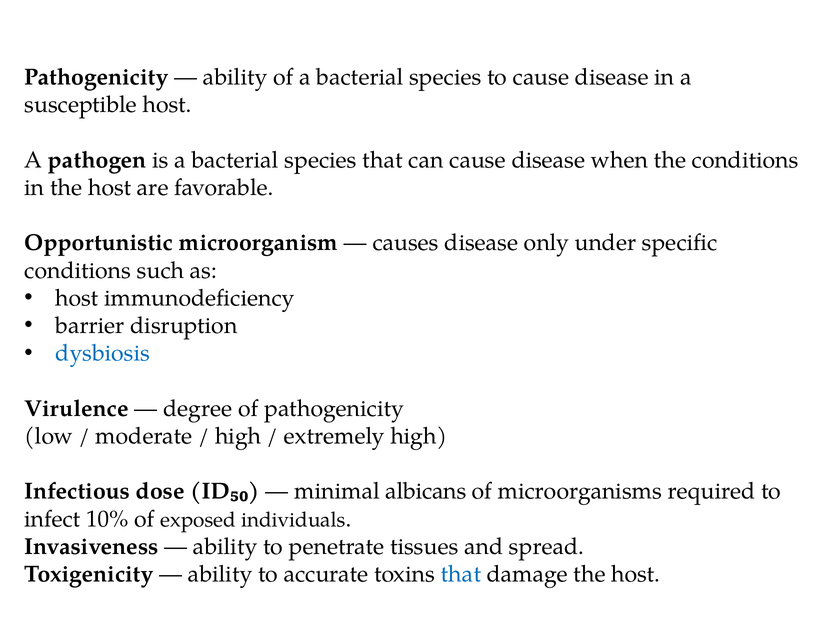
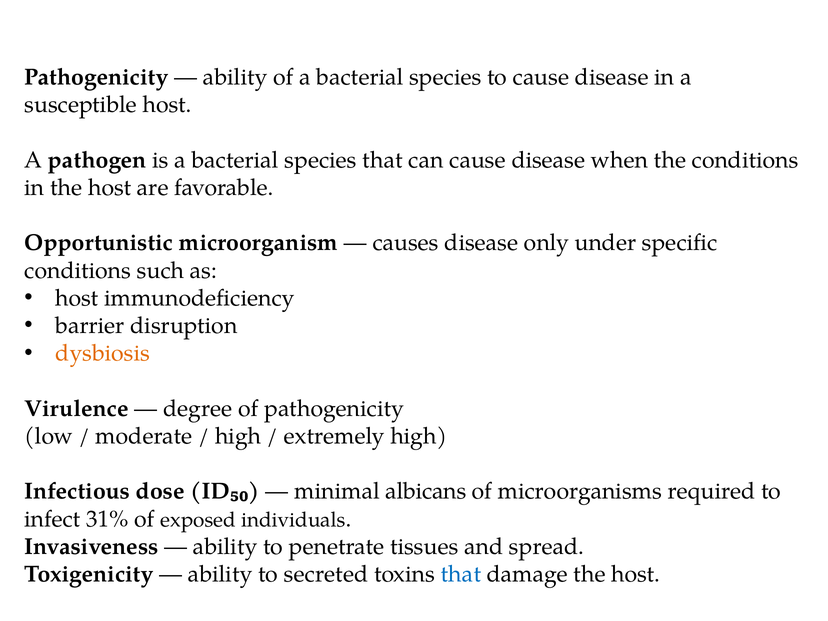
dysbiosis colour: blue -> orange
10%: 10% -> 31%
accurate: accurate -> secreted
